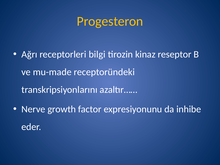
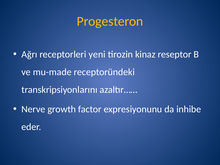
bilgi: bilgi -> yeni
